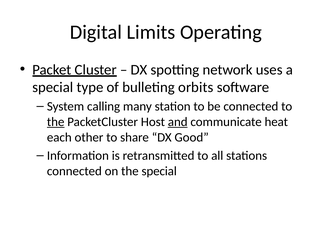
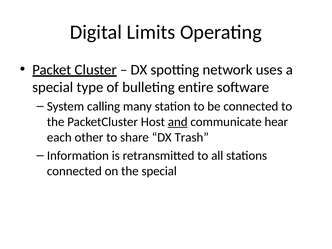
orbits: orbits -> entire
the at (56, 122) underline: present -> none
heat: heat -> hear
Good: Good -> Trash
